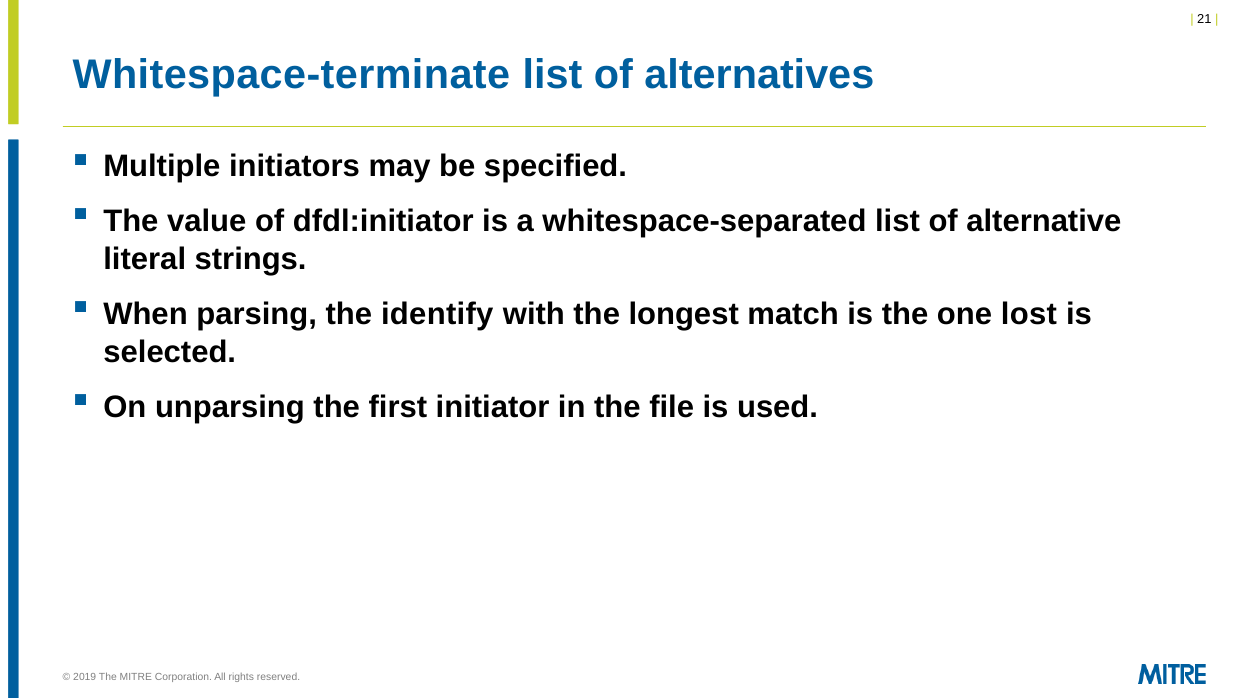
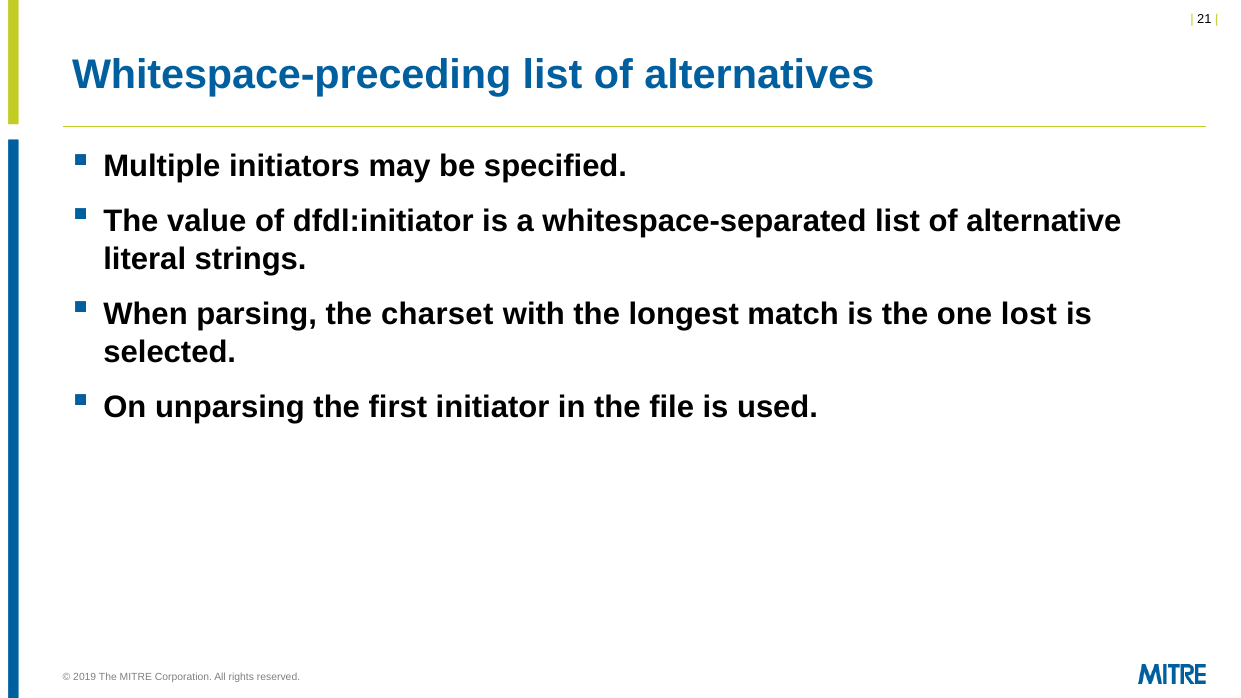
Whitespace-terminate: Whitespace-terminate -> Whitespace-preceding
identify: identify -> charset
